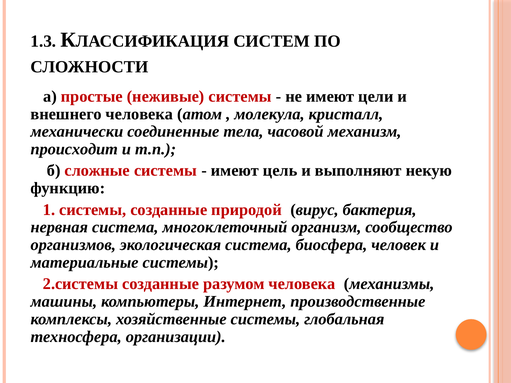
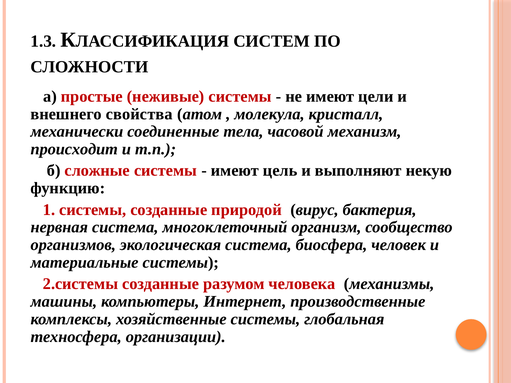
внешнего человека: человека -> свойства
